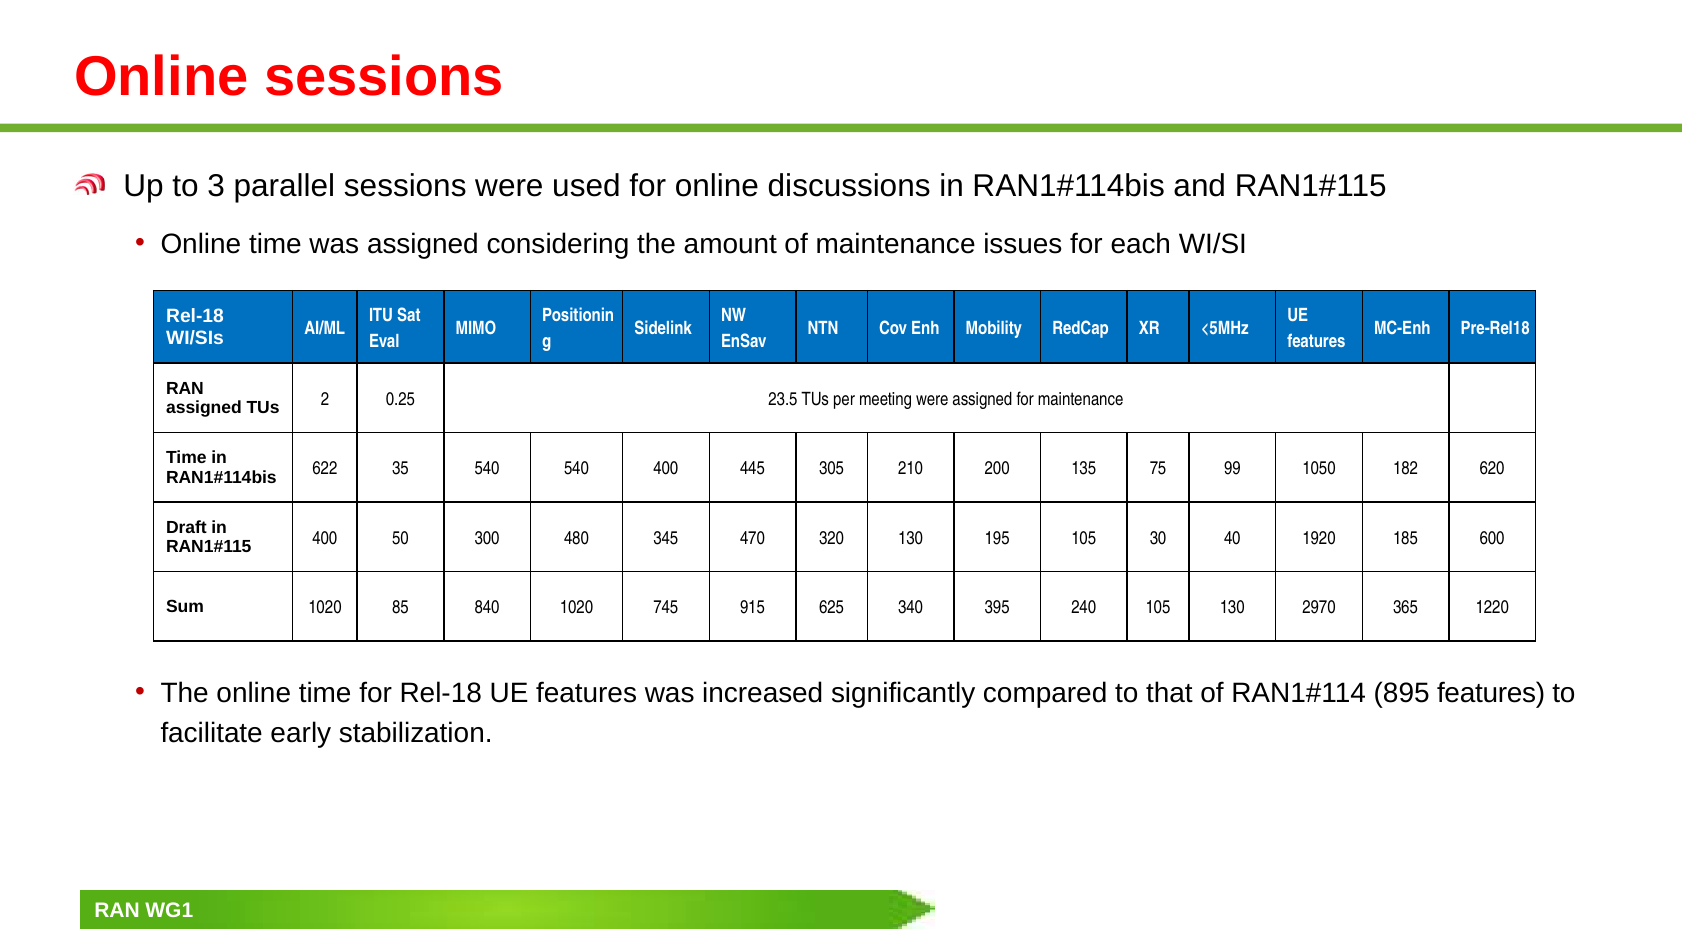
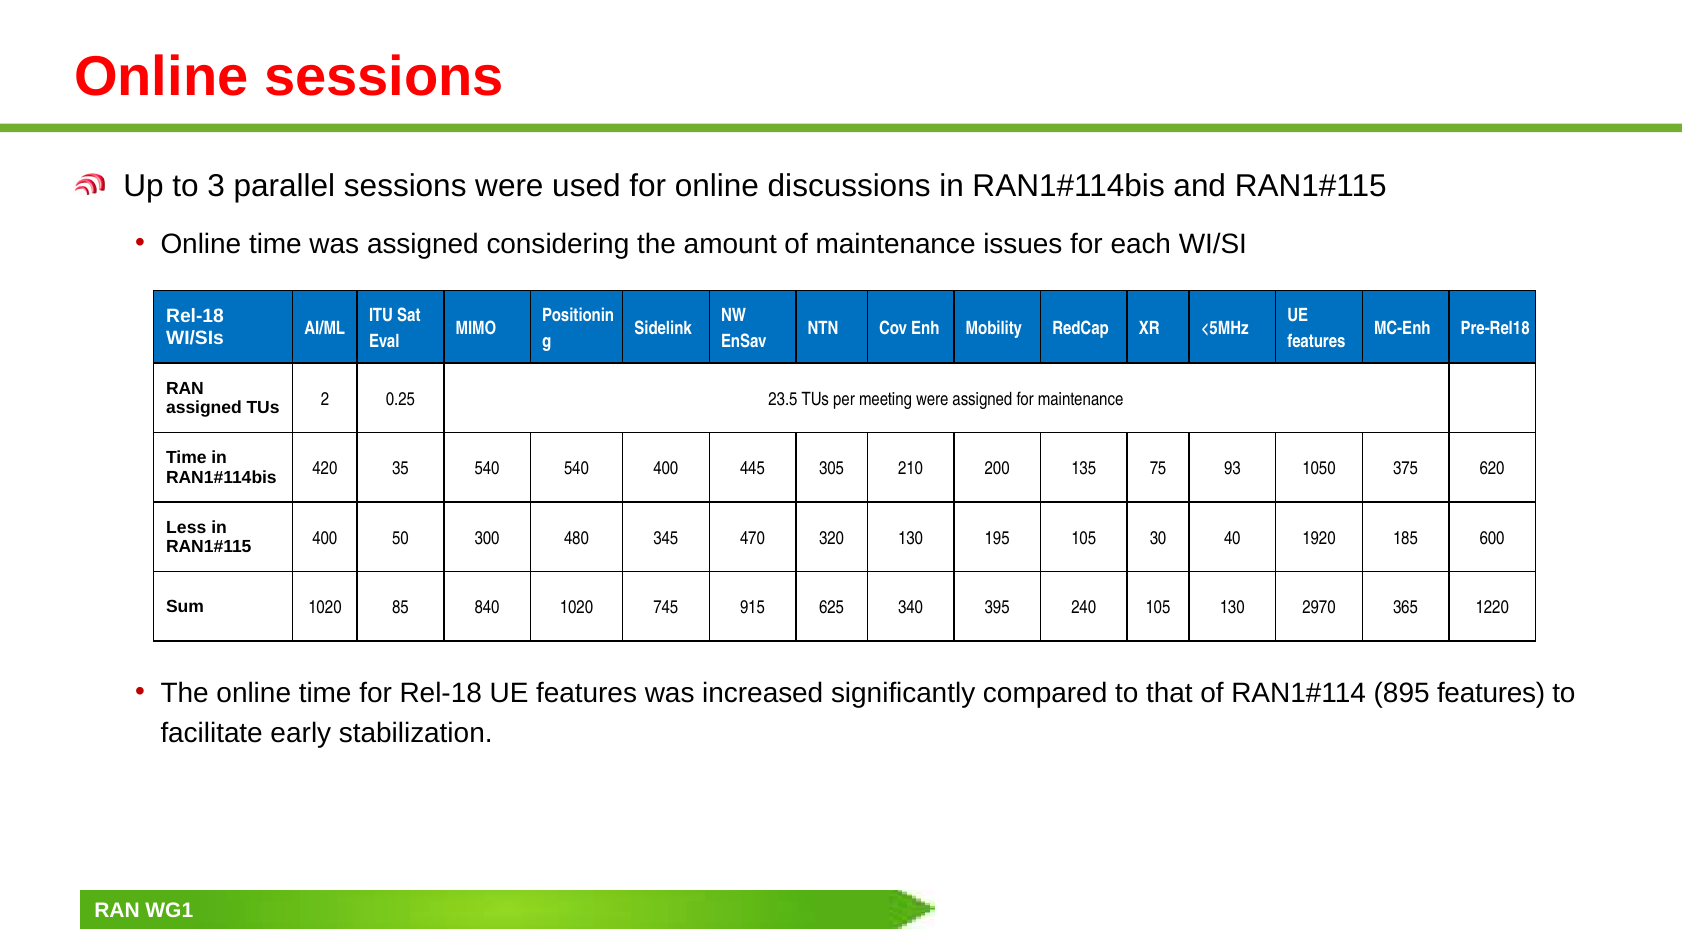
622: 622 -> 420
99: 99 -> 93
182: 182 -> 375
Draft: Draft -> Less
